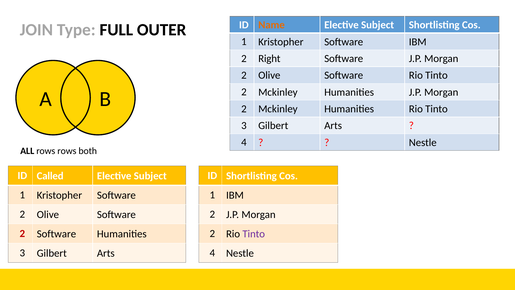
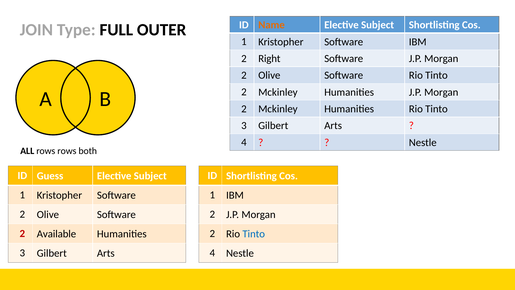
Called: Called -> Guess
2 Software: Software -> Available
Tinto at (254, 234) colour: purple -> blue
